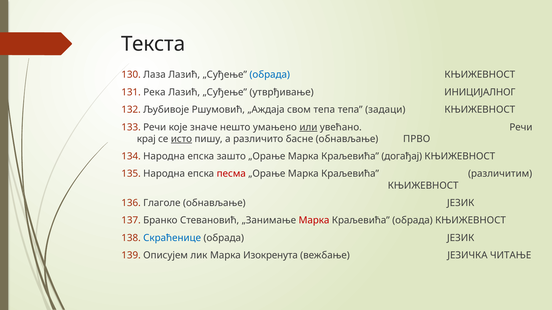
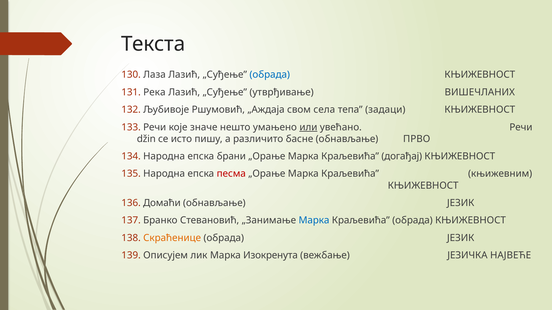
ИНИЦИЈАЛНОГ: ИНИЦИЈАЛНОГ -> ВИШЕЧЛАНИХ
свом тепа: тепа -> села
крај: крај -> džin
исто underline: present -> none
зашто: зашто -> брани
различитим: различитим -> књижевним
Глаголе: Глаголе -> Домаћи
Марка at (314, 221) colour: red -> blue
Скраћенице colour: blue -> orange
ЧИТАЊЕ: ЧИТАЊЕ -> НАЈВЕЋЕ
